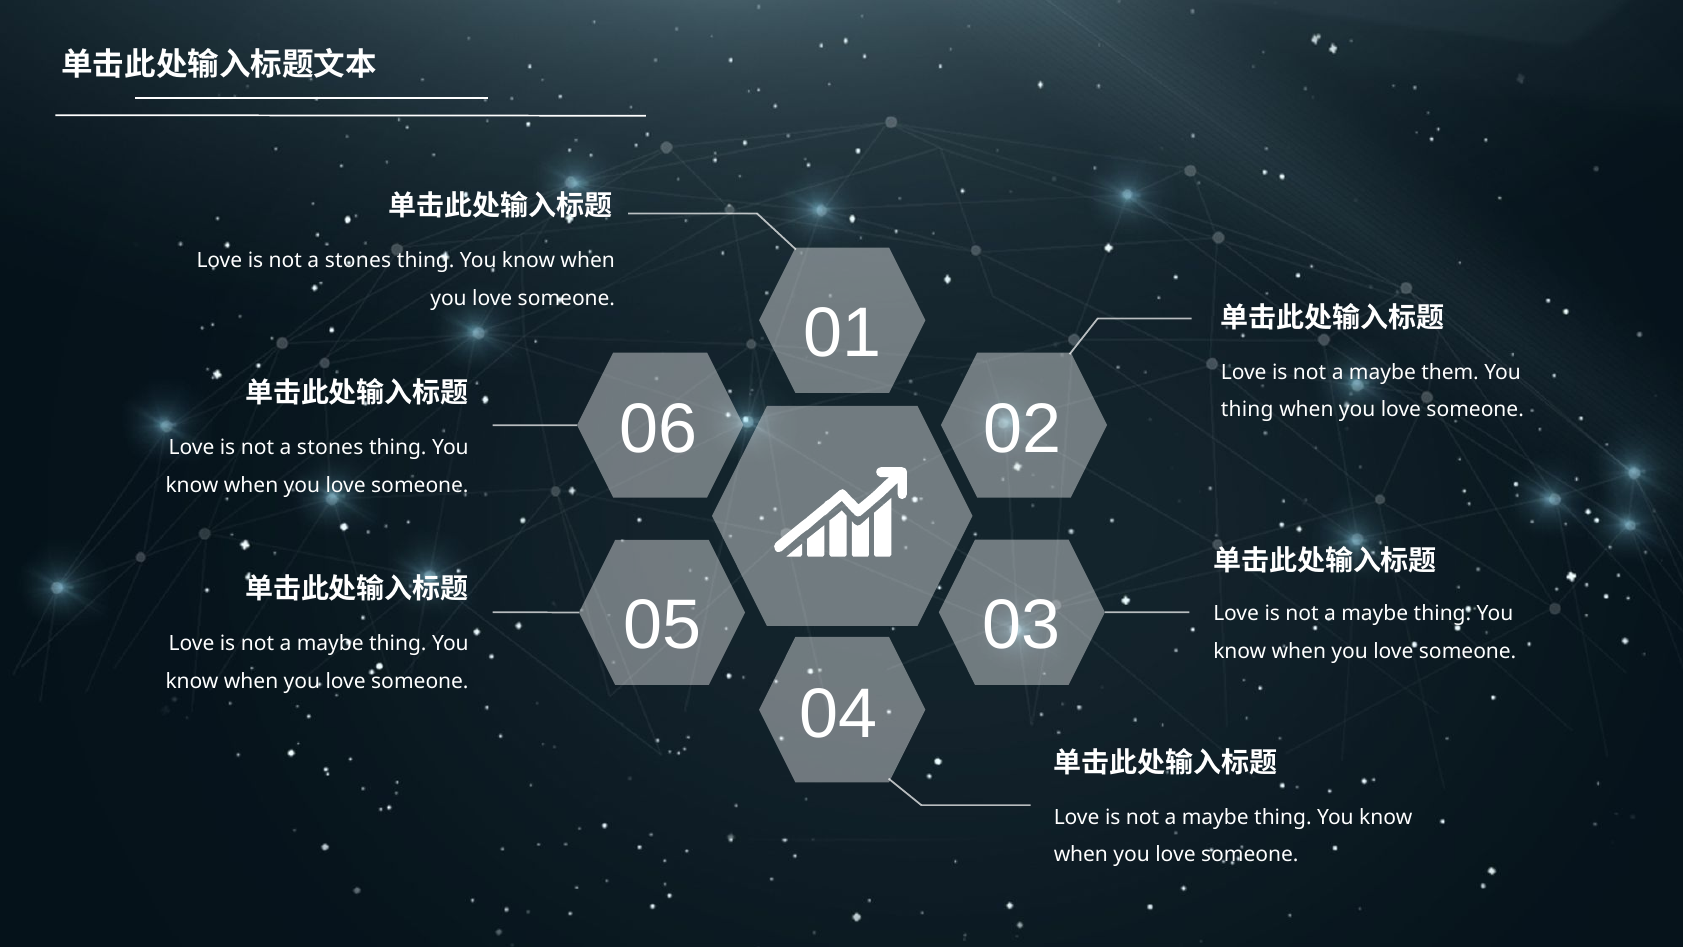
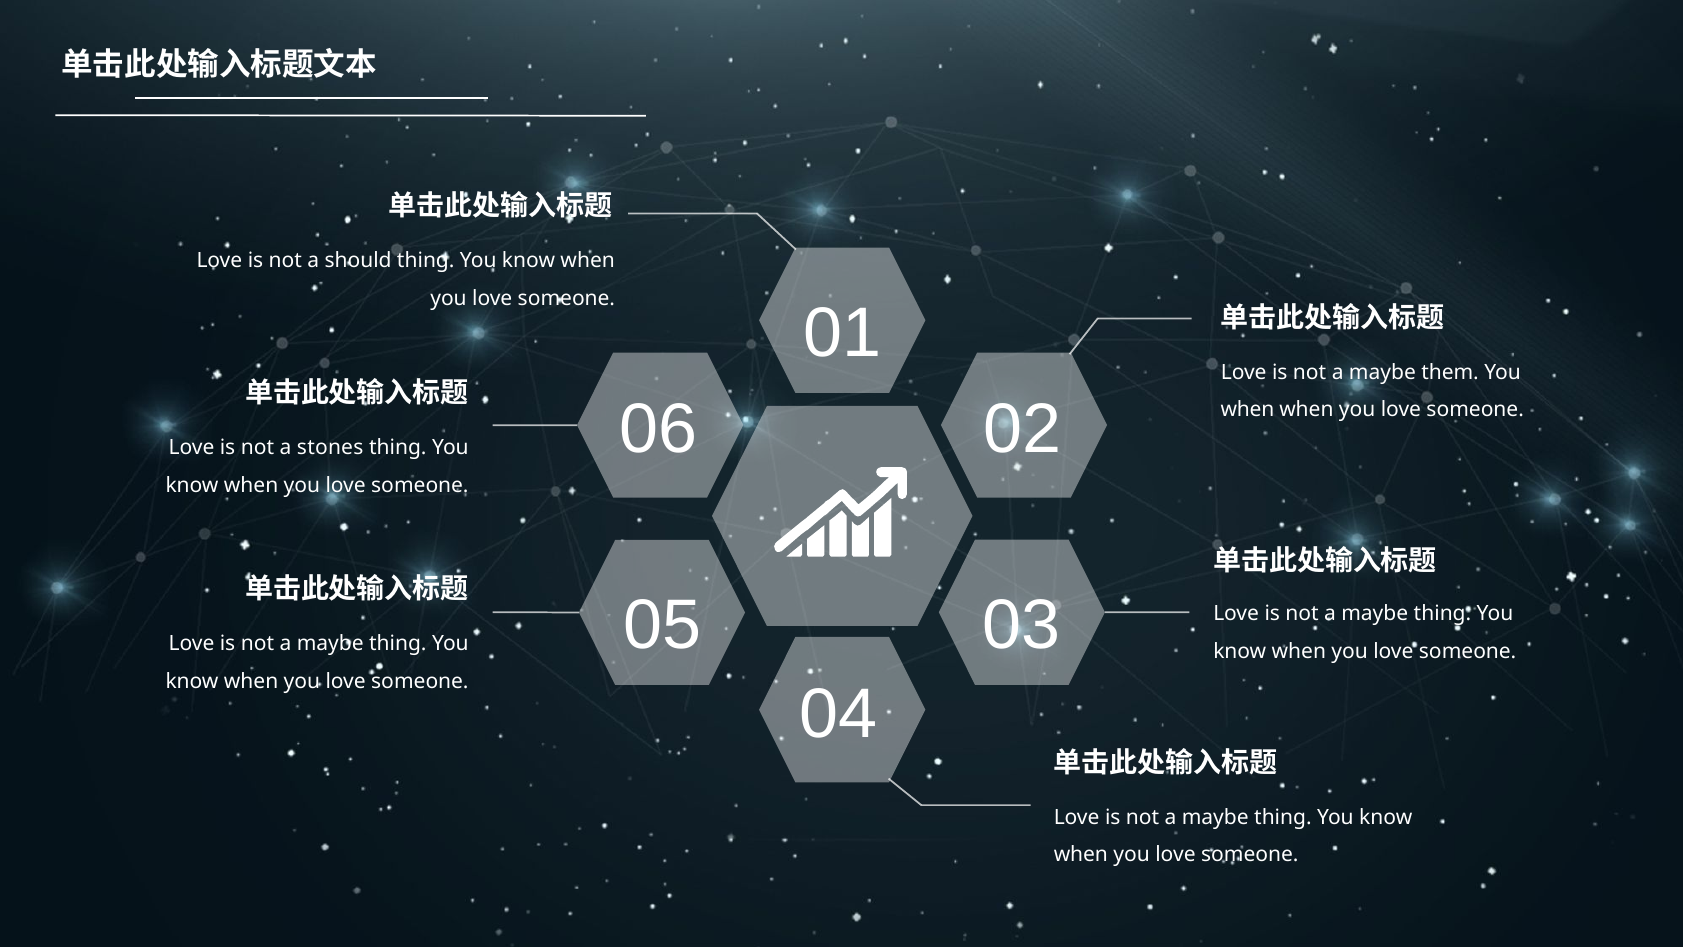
stones at (358, 260): stones -> should
thing at (1247, 410): thing -> when
